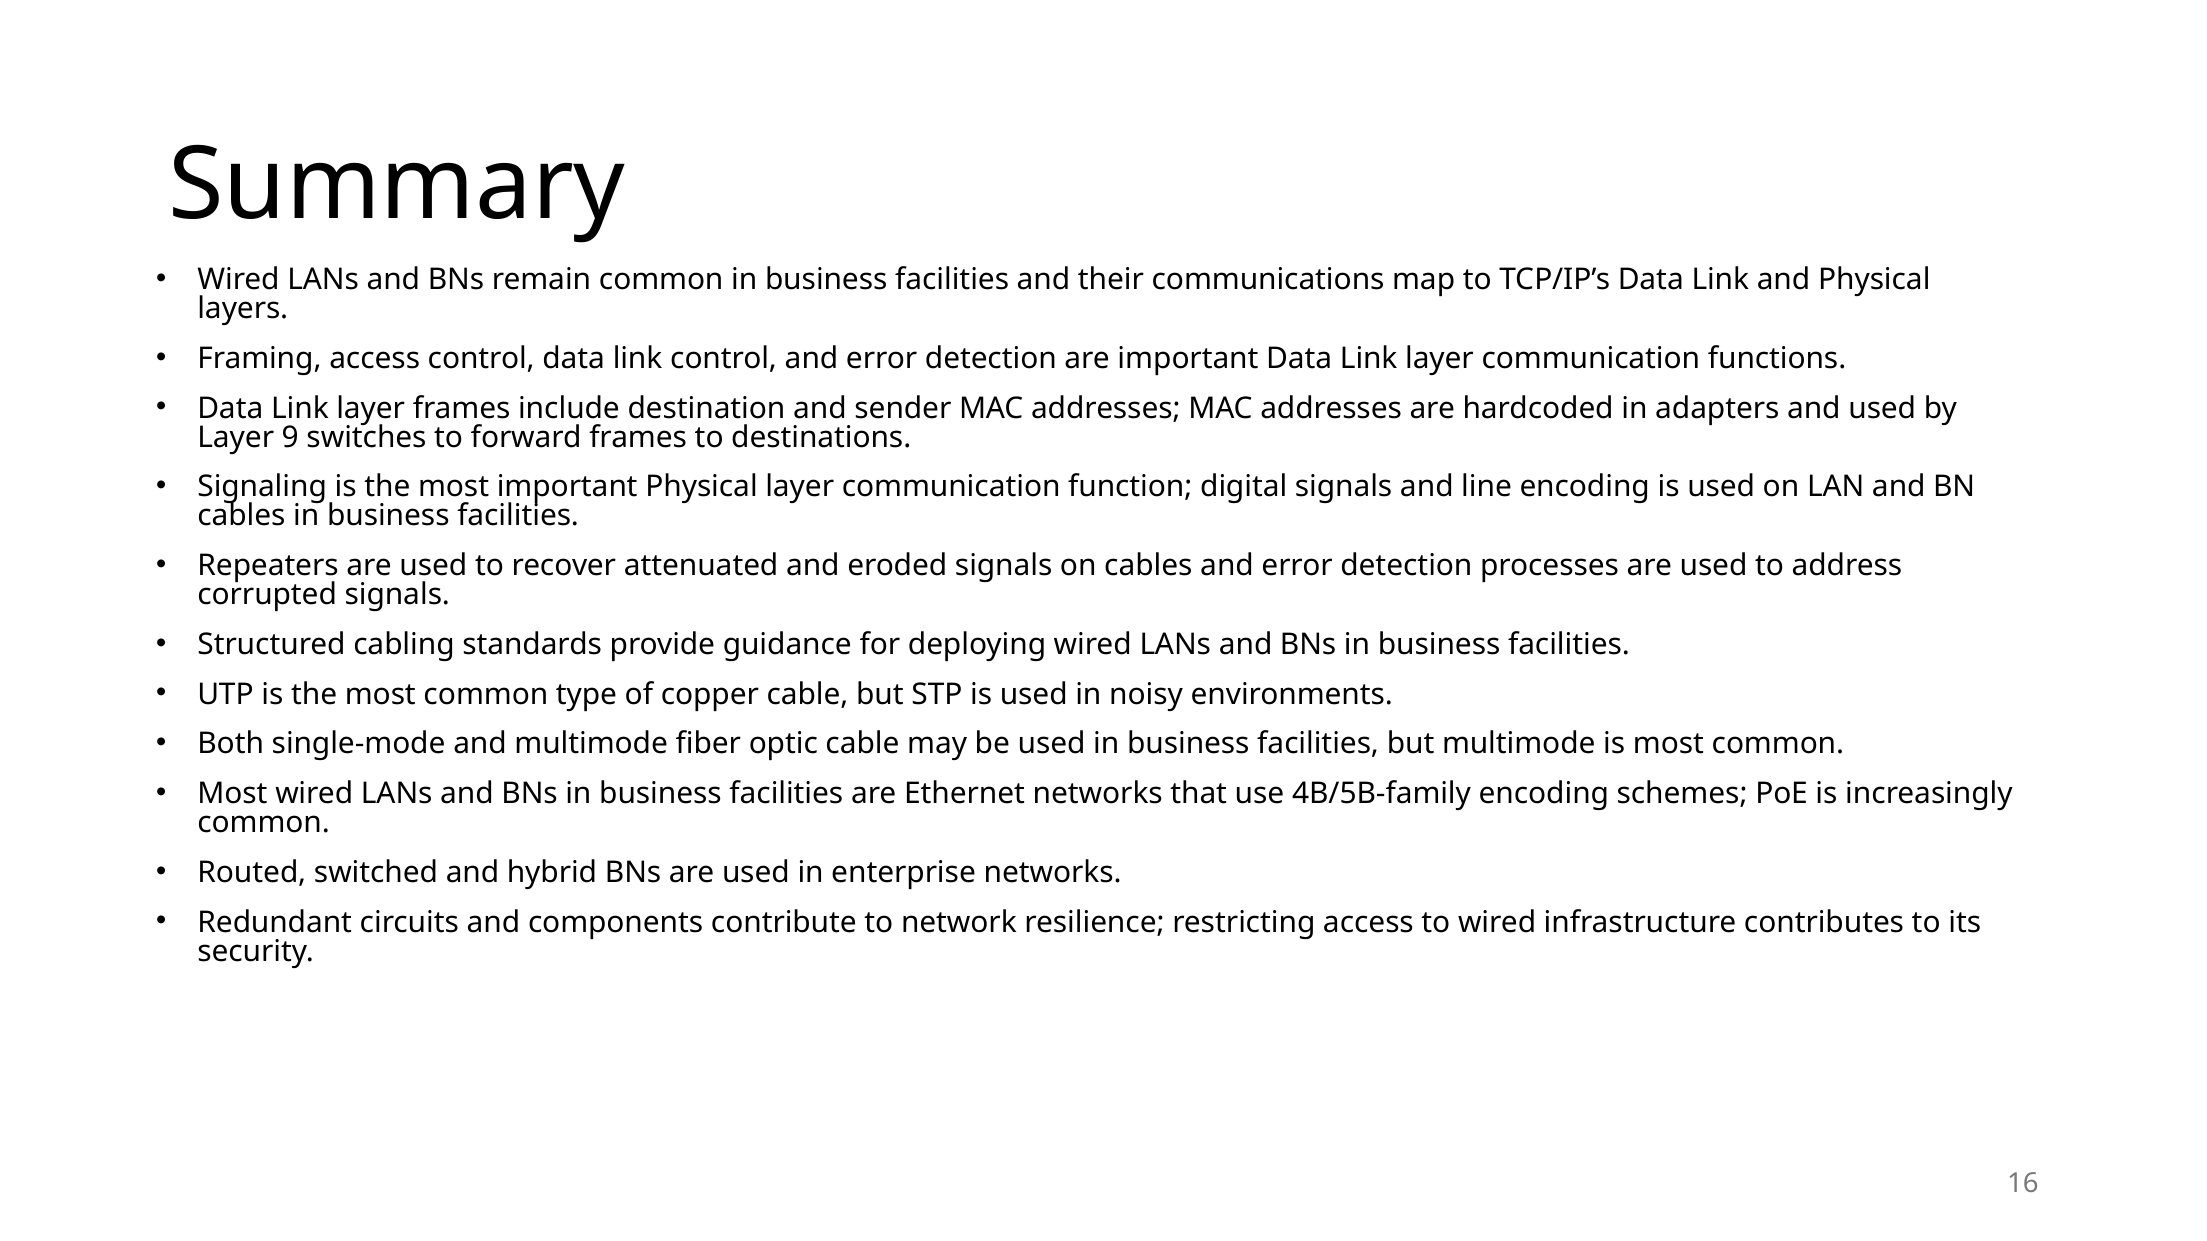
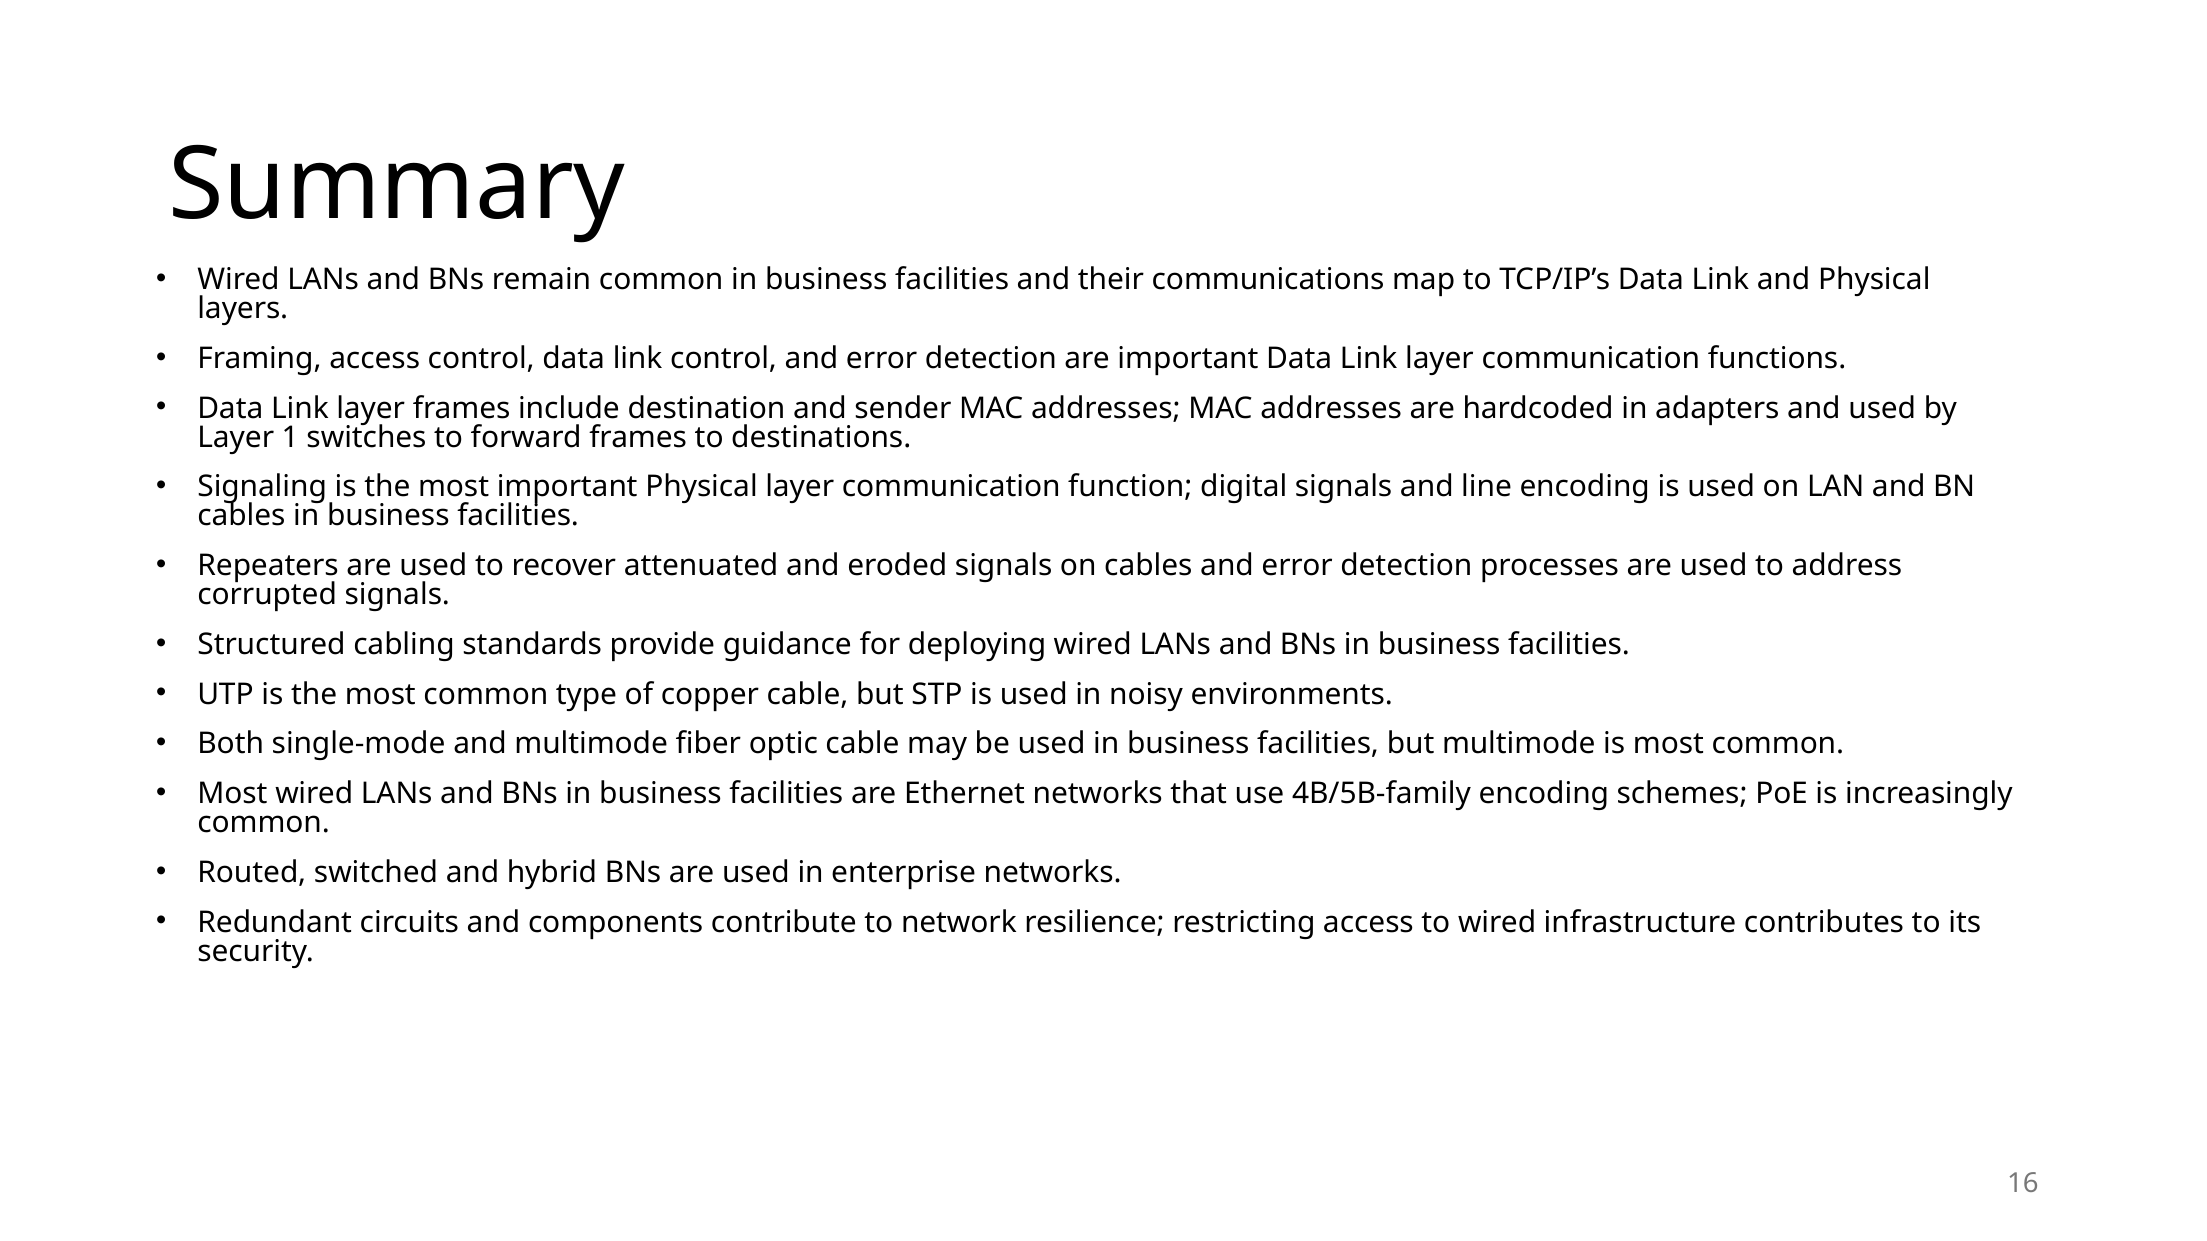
9: 9 -> 1
